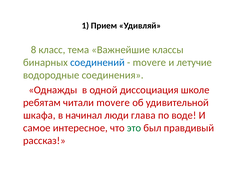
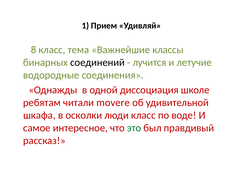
соединений colour: blue -> black
movere at (149, 62): movere -> лучится
начинал: начинал -> осколки
люди глава: глава -> класс
